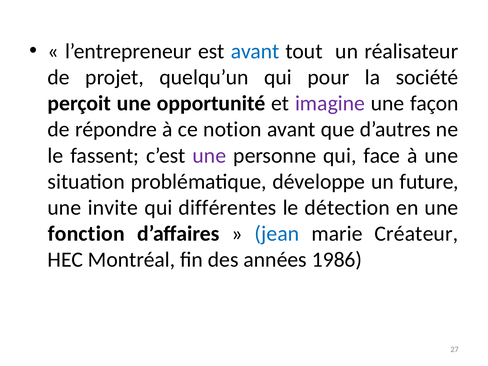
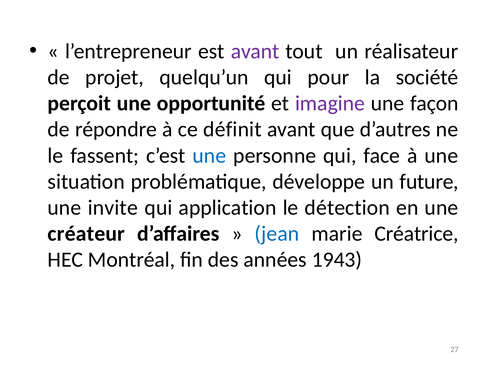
avant at (255, 51) colour: blue -> purple
notion: notion -> définit
une at (209, 156) colour: purple -> blue
différentes: différentes -> application
fonction: fonction -> créateur
Créateur: Créateur -> Créatrice
1986: 1986 -> 1943
